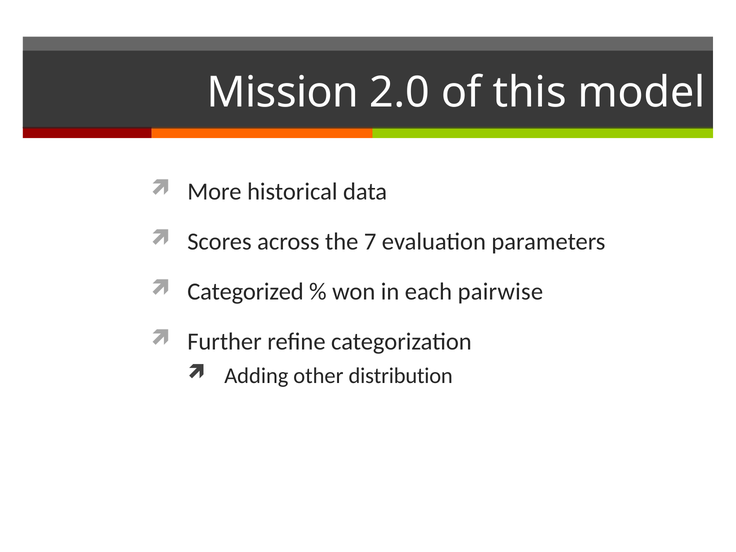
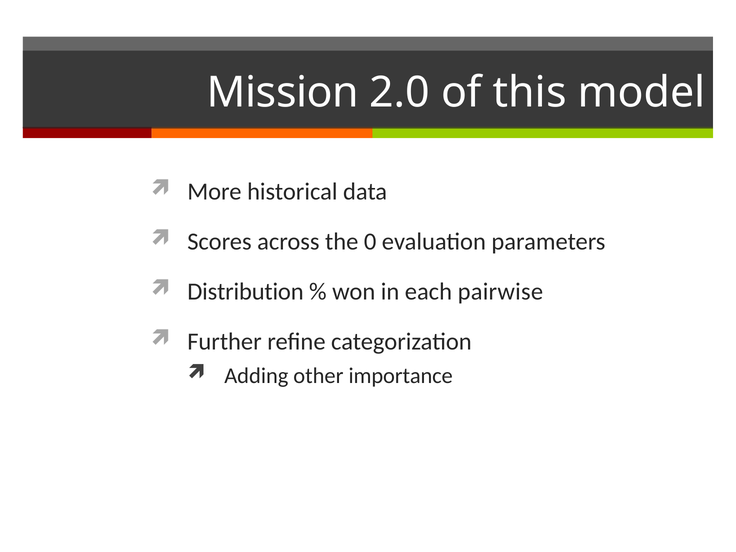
7: 7 -> 0
Categorized: Categorized -> Distribution
distribution: distribution -> importance
